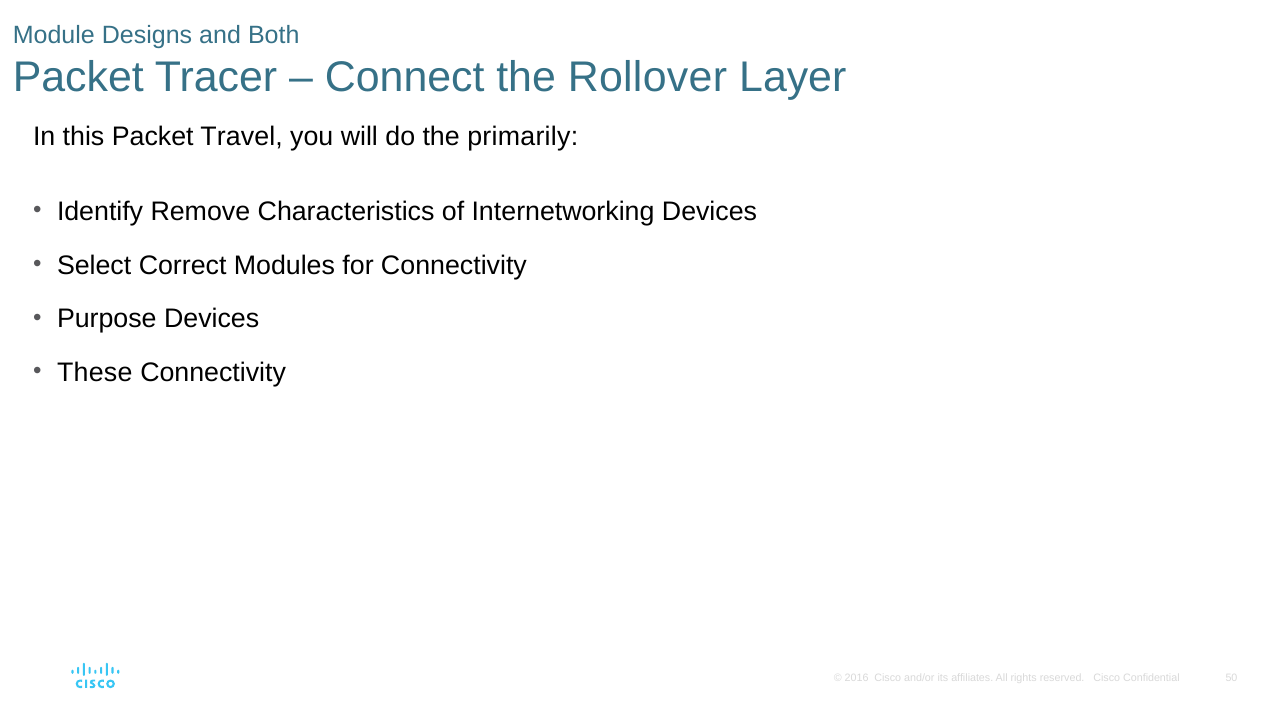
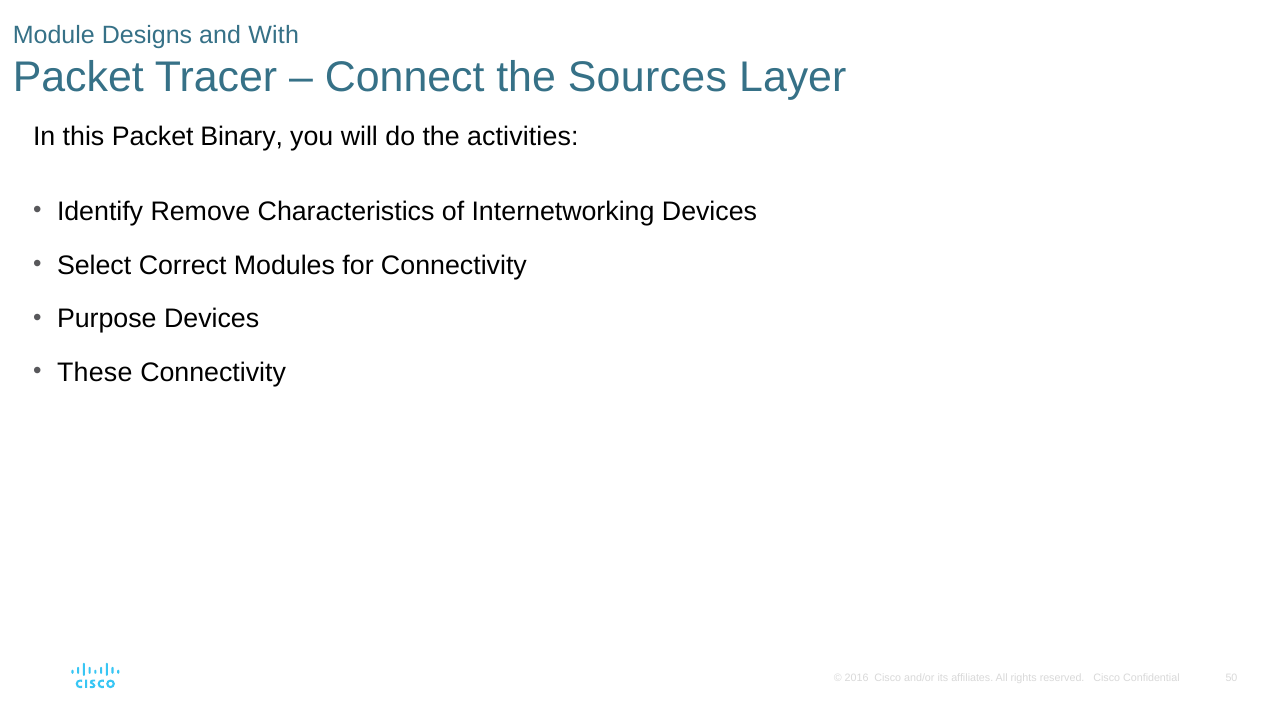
Both: Both -> With
Rollover: Rollover -> Sources
Travel: Travel -> Binary
primarily: primarily -> activities
